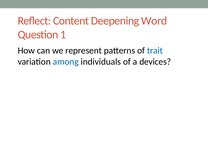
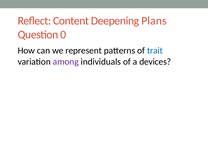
Word: Word -> Plans
1: 1 -> 0
among colour: blue -> purple
